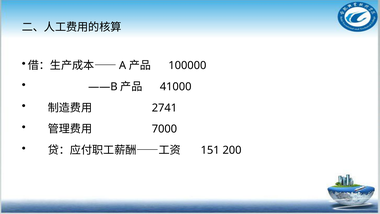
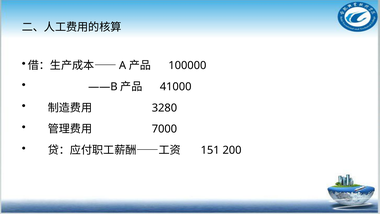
2741: 2741 -> 3280
